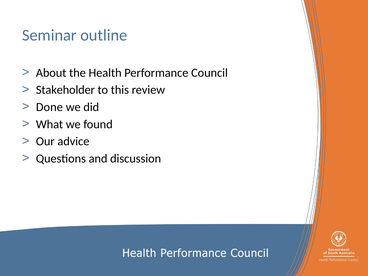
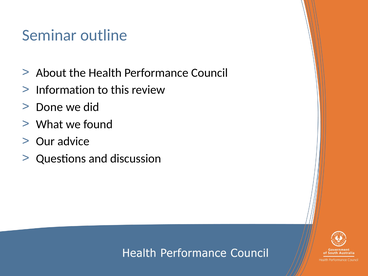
Stakeholder: Stakeholder -> Information
